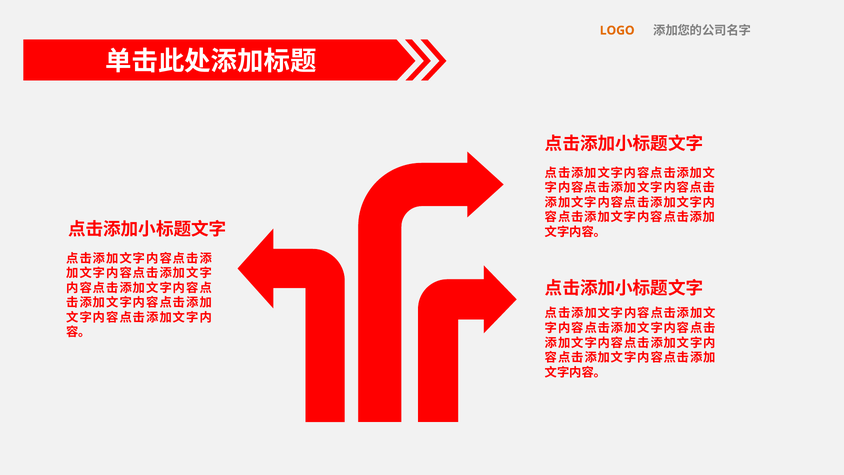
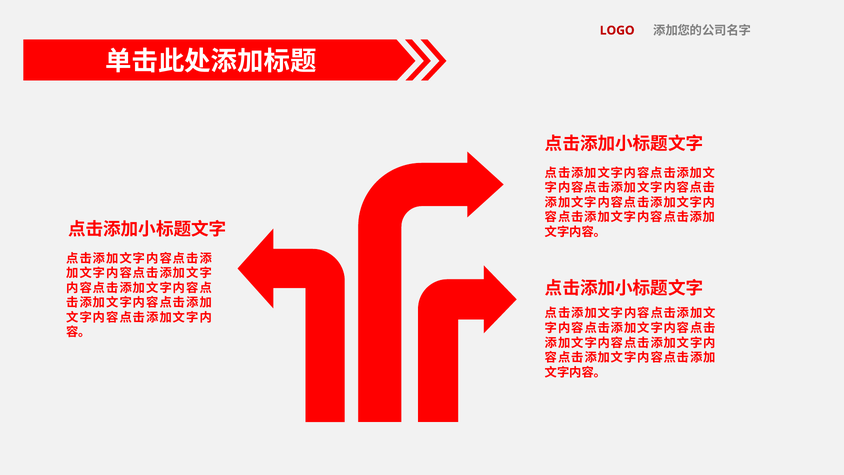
LOGO colour: orange -> red
